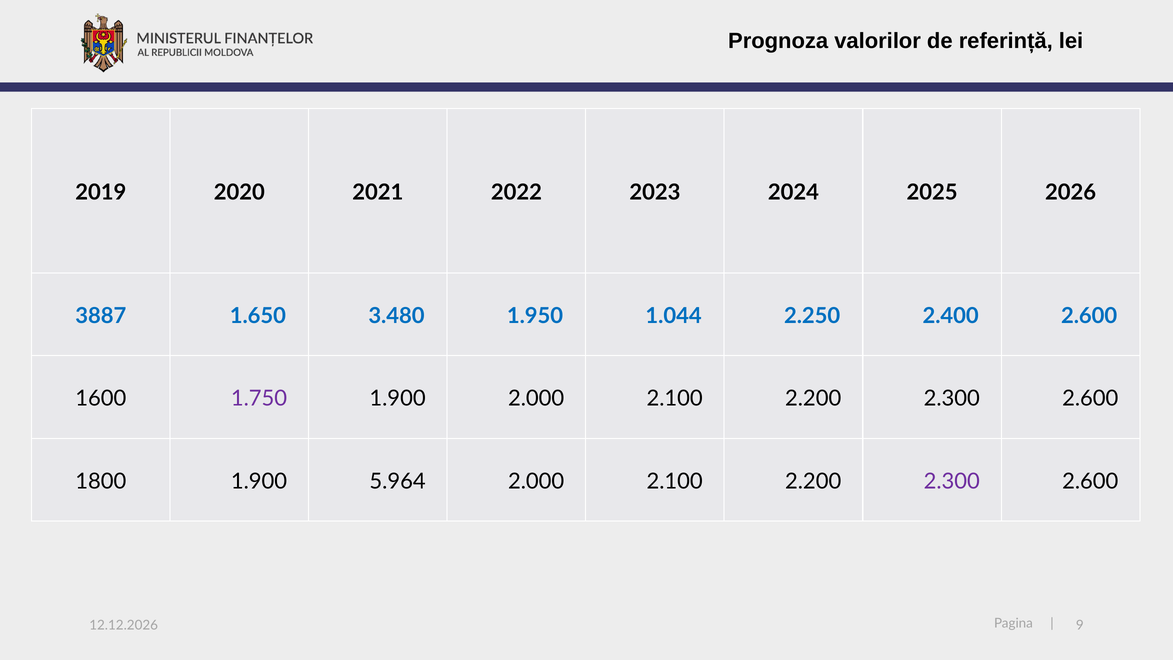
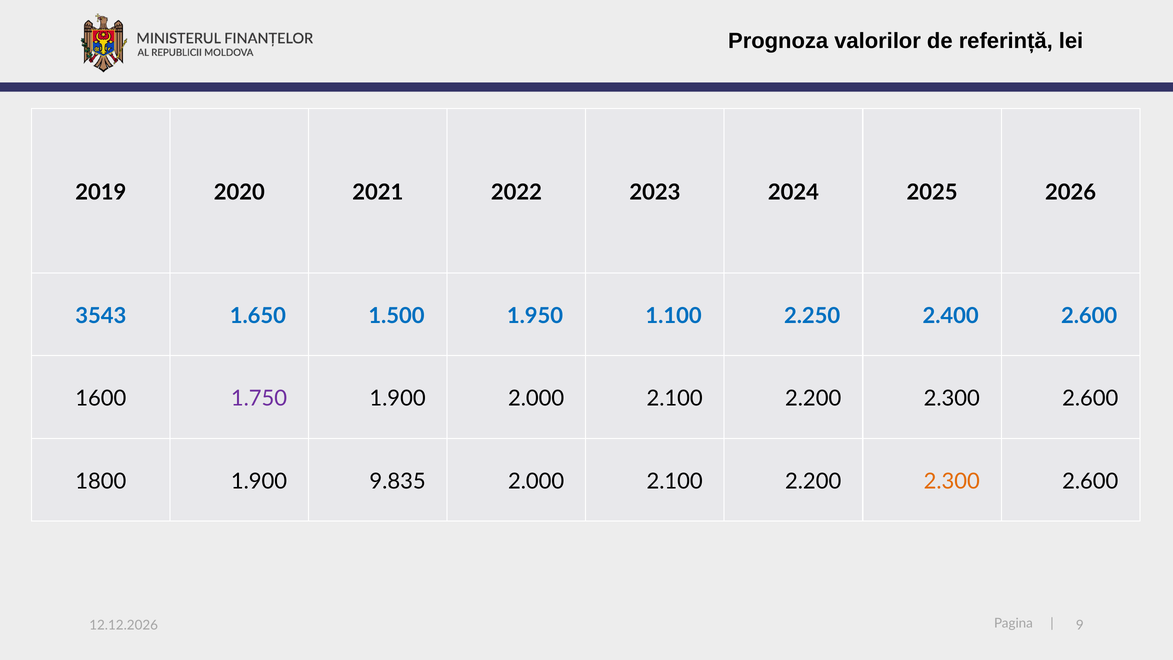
3887: 3887 -> 3543
3.480: 3.480 -> 1.500
1.044: 1.044 -> 1.100
5.964: 5.964 -> 9.835
2.300 at (952, 481) colour: purple -> orange
